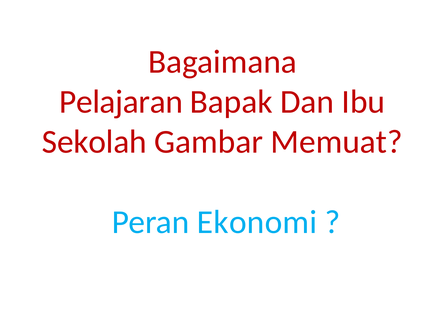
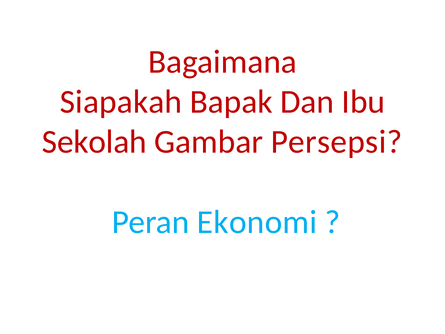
Pelajaran: Pelajaran -> Siapakah
Memuat: Memuat -> Persepsi
